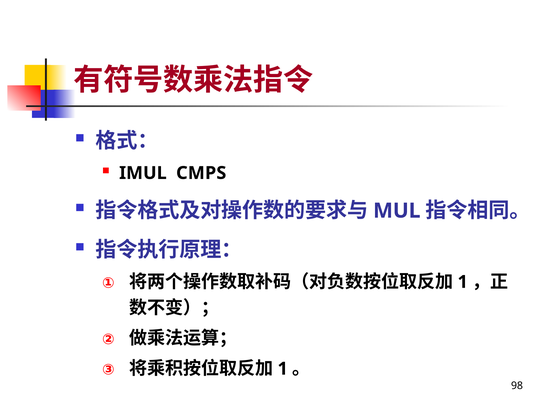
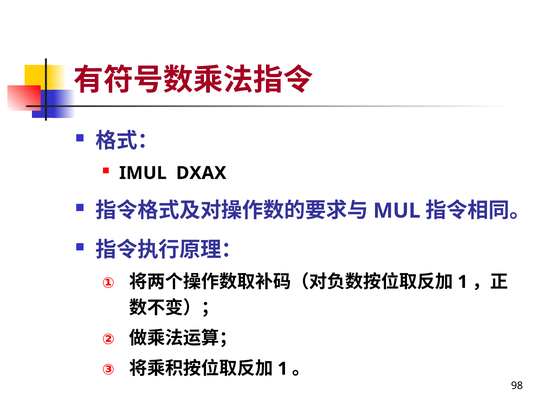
CMPS: CMPS -> DXAX
